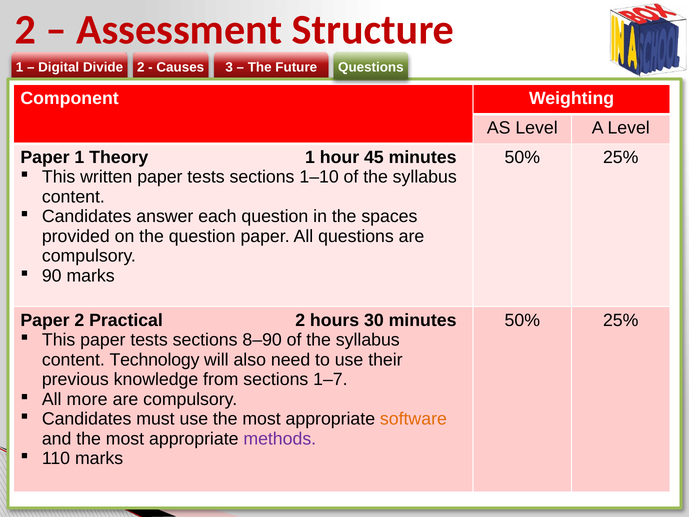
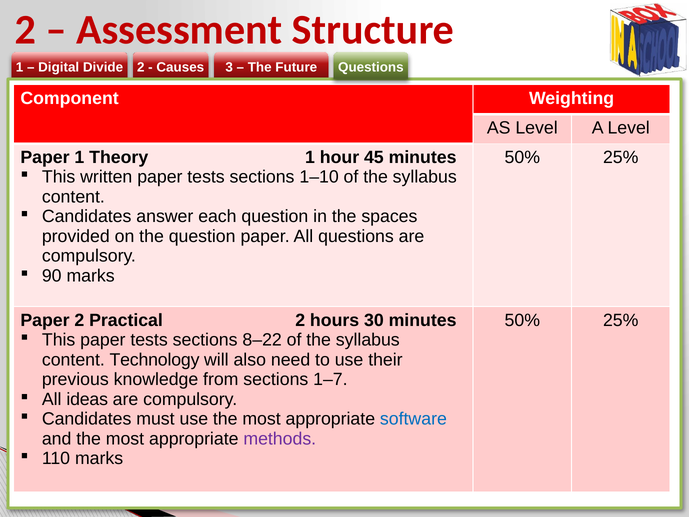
8–90: 8–90 -> 8–22
more: more -> ideas
software colour: orange -> blue
